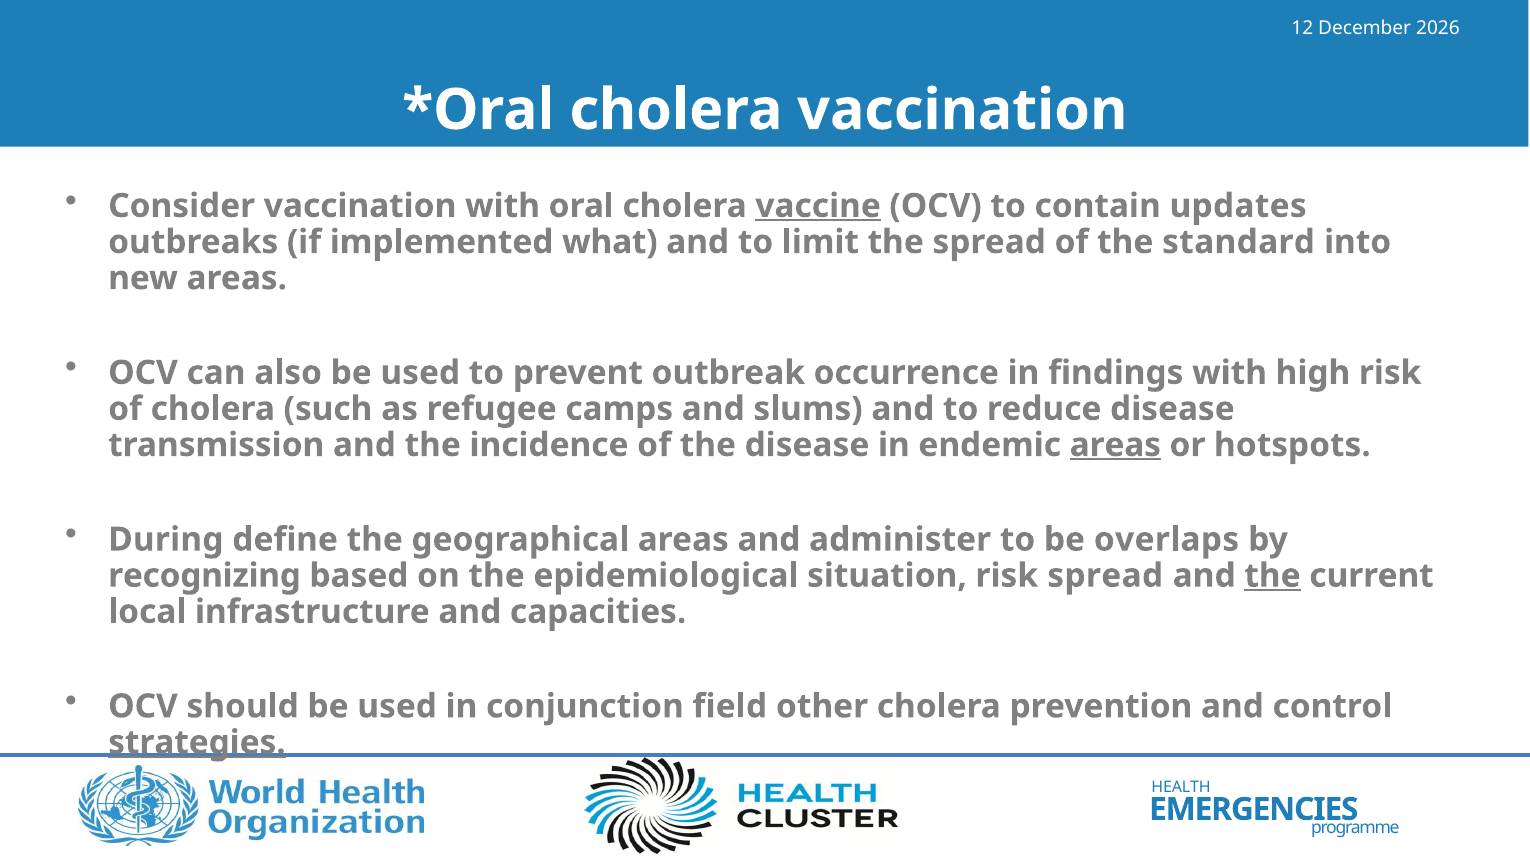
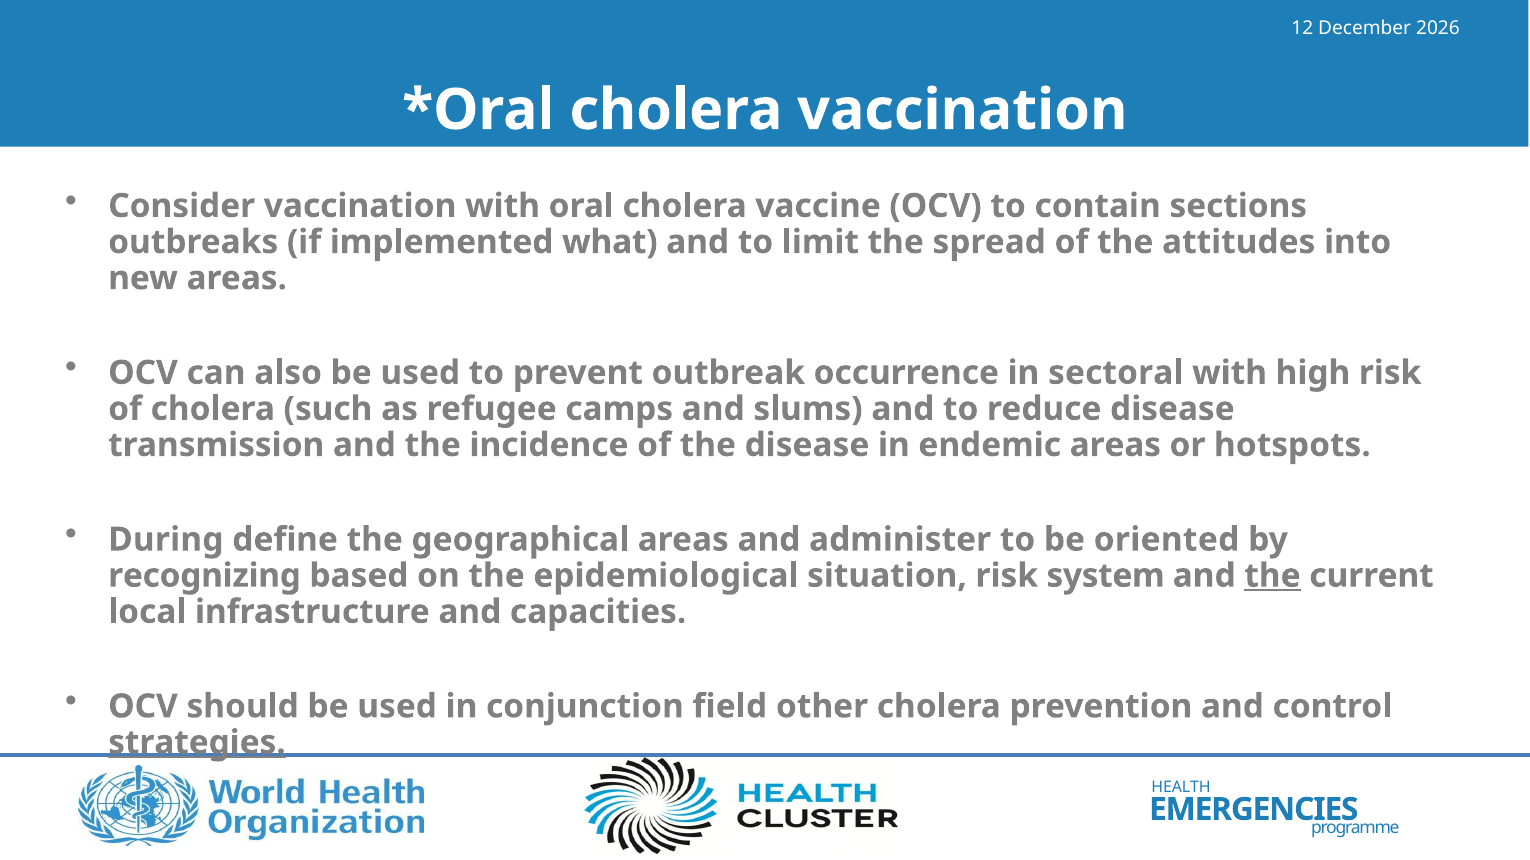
vaccine underline: present -> none
updates: updates -> sections
standard: standard -> attitudes
findings: findings -> sectoral
areas at (1115, 445) underline: present -> none
overlaps: overlaps -> oriented
risk spread: spread -> system
